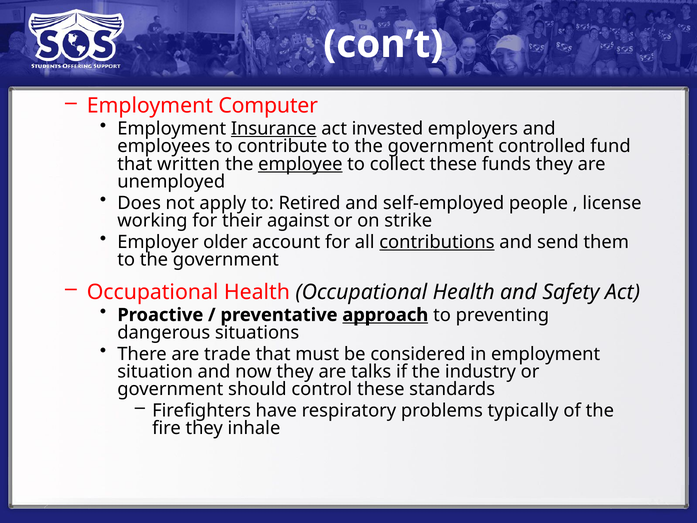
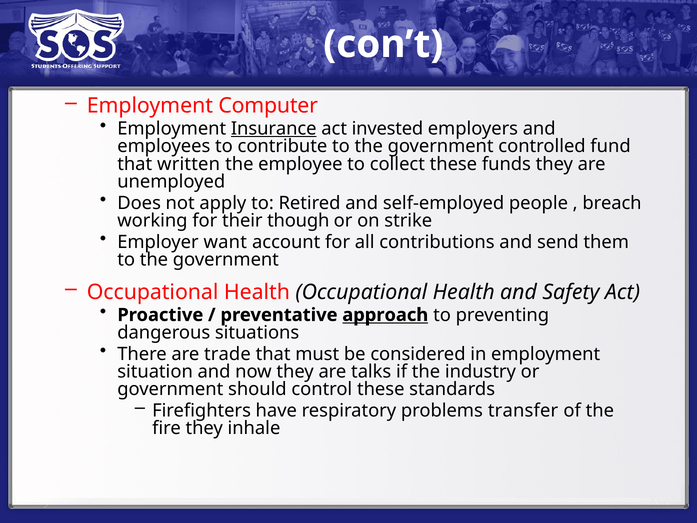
employee underline: present -> none
license: license -> breach
against: against -> though
older: older -> want
contributions underline: present -> none
typically: typically -> transfer
